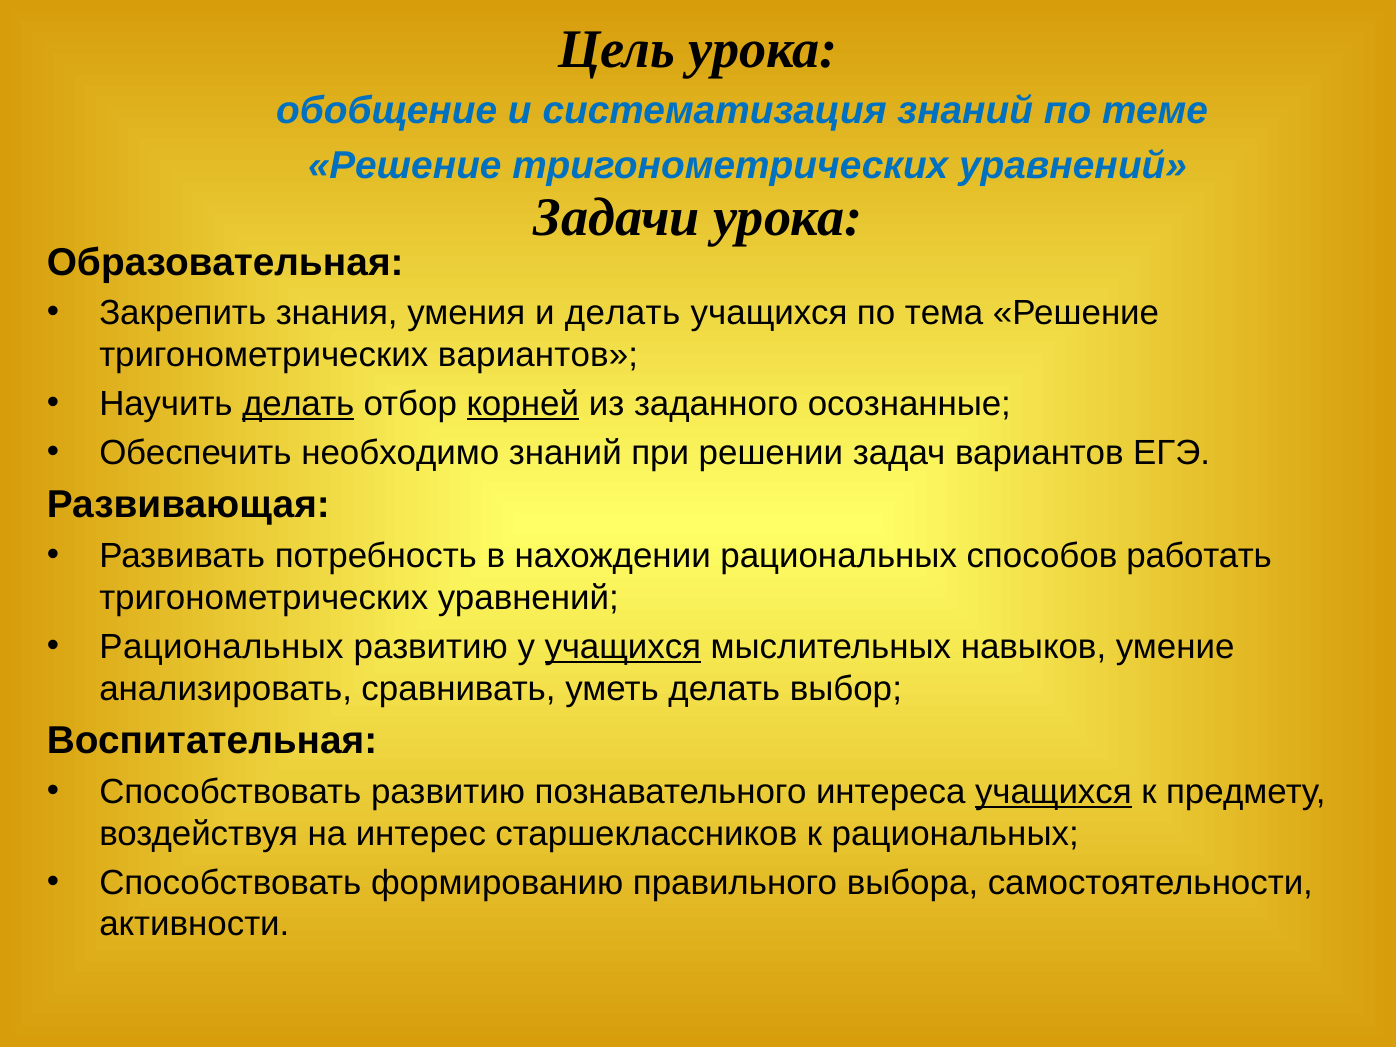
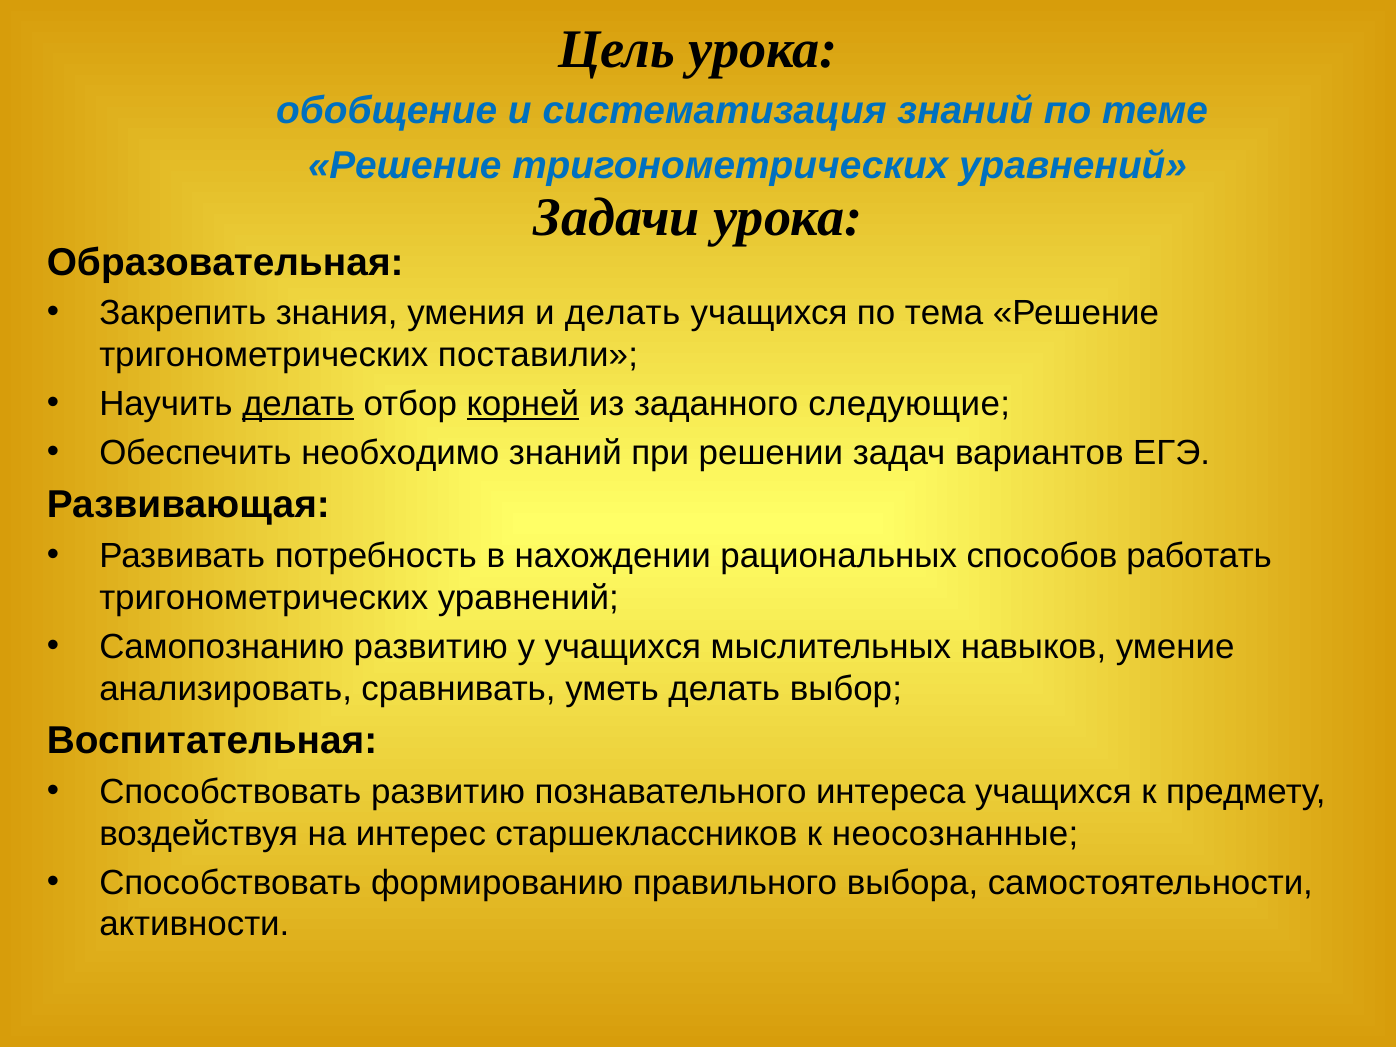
тригонометрических вариантов: вариантов -> поставили
осознанные: осознанные -> следующие
Рациональных at (222, 647): Рациональных -> Самопознанию
учащихся at (623, 647) underline: present -> none
учащихся at (1053, 792) underline: present -> none
к рациональных: рациональных -> неосознанные
